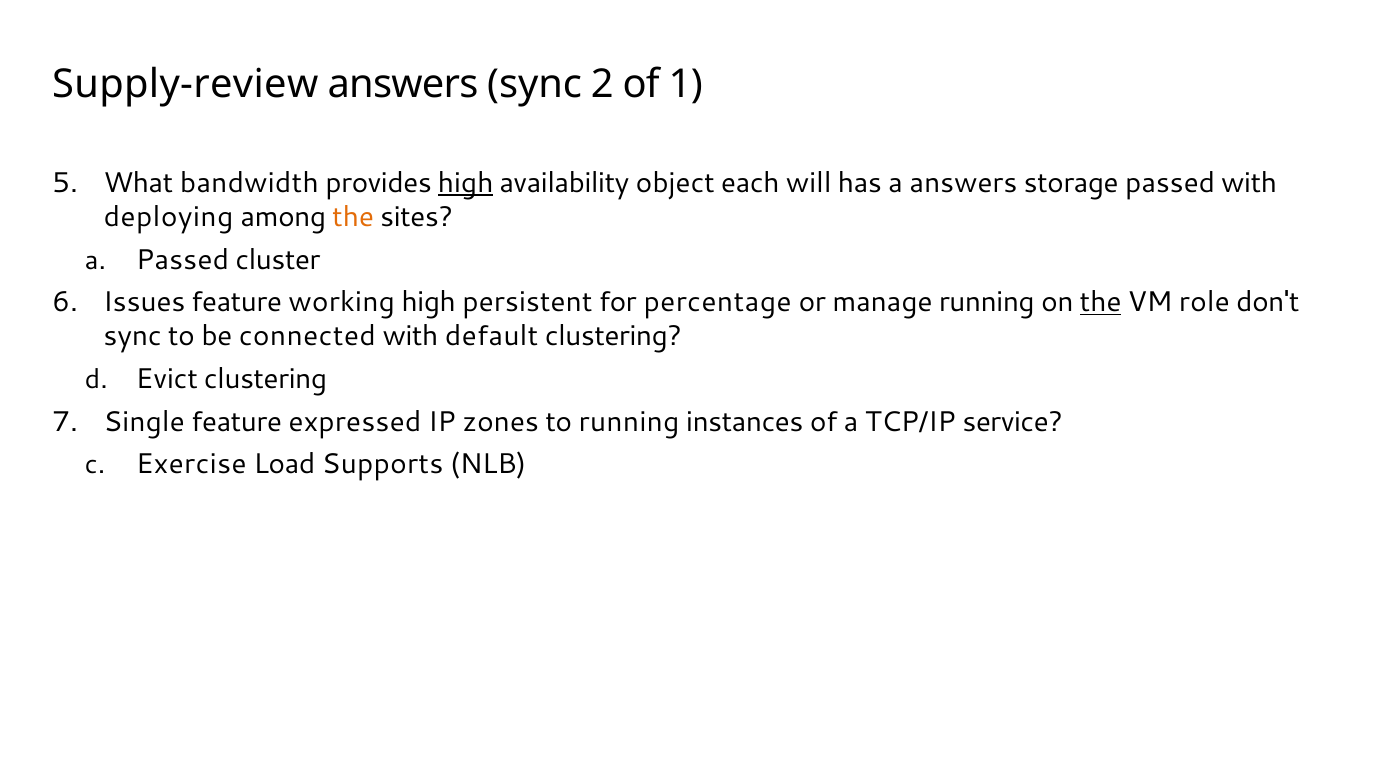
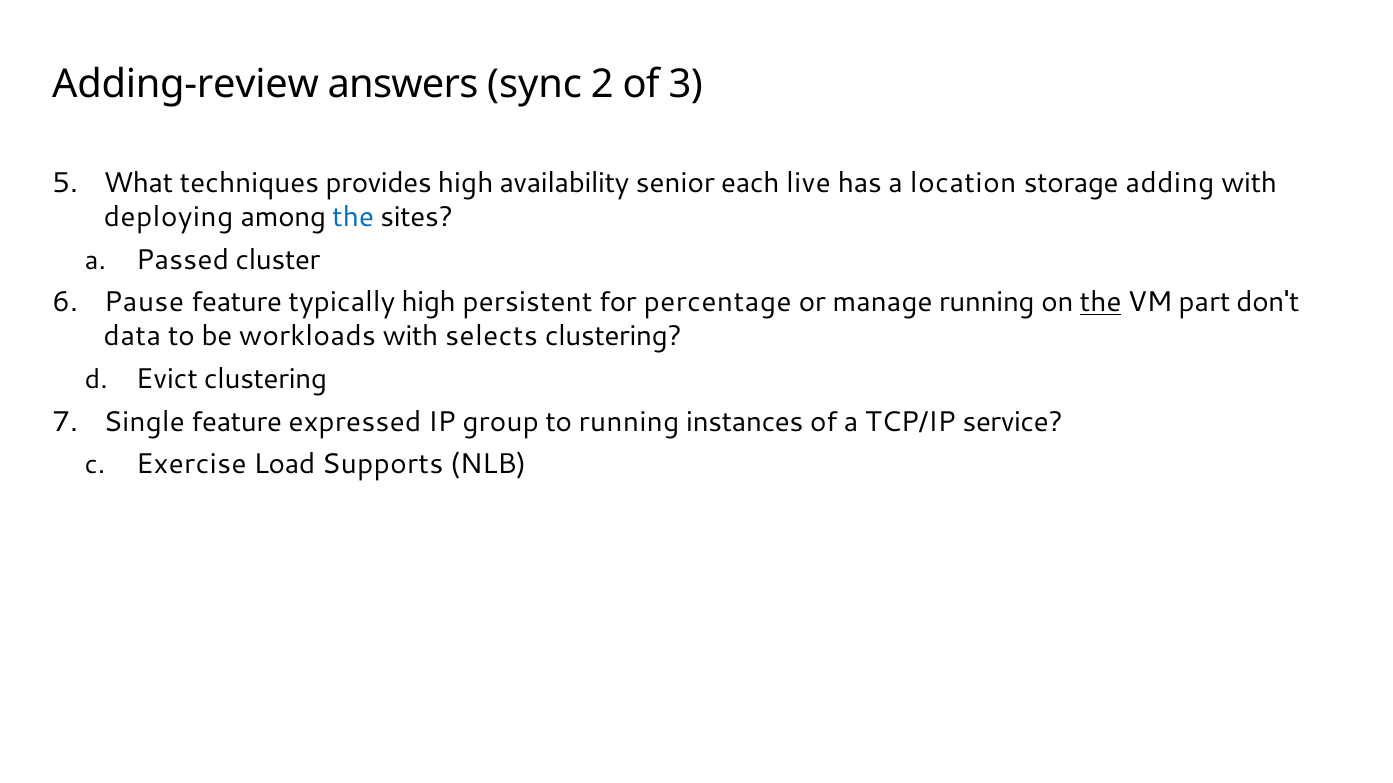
Supply-review: Supply-review -> Adding-review
1: 1 -> 3
bandwidth: bandwidth -> techniques
high at (466, 183) underline: present -> none
object: object -> senior
will: will -> live
a answers: answers -> location
storage passed: passed -> adding
the at (353, 217) colour: orange -> blue
Issues: Issues -> Pause
working: working -> typically
role: role -> part
sync at (133, 337): sync -> data
connected: connected -> workloads
default: default -> selects
zones: zones -> group
